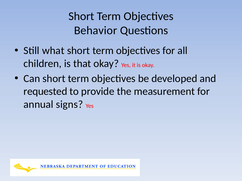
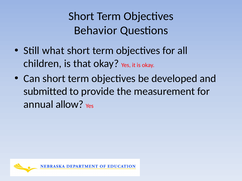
requested: requested -> submitted
signs: signs -> allow
